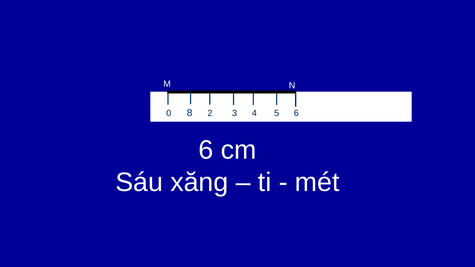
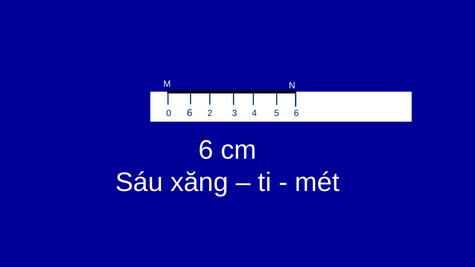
0 8: 8 -> 6
